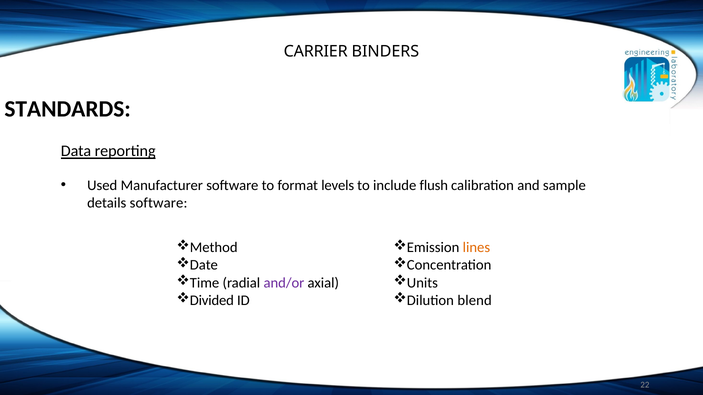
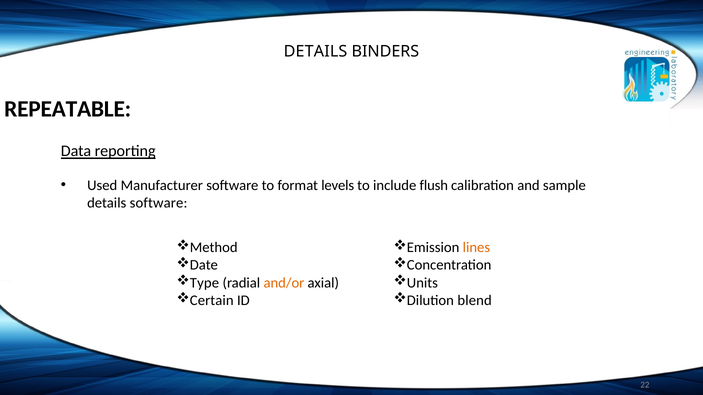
CARRIER at (316, 51): CARRIER -> DETAILS
STANDARDS: STANDARDS -> REPEATABLE
Time: Time -> Type
and/or colour: purple -> orange
Divided: Divided -> Certain
